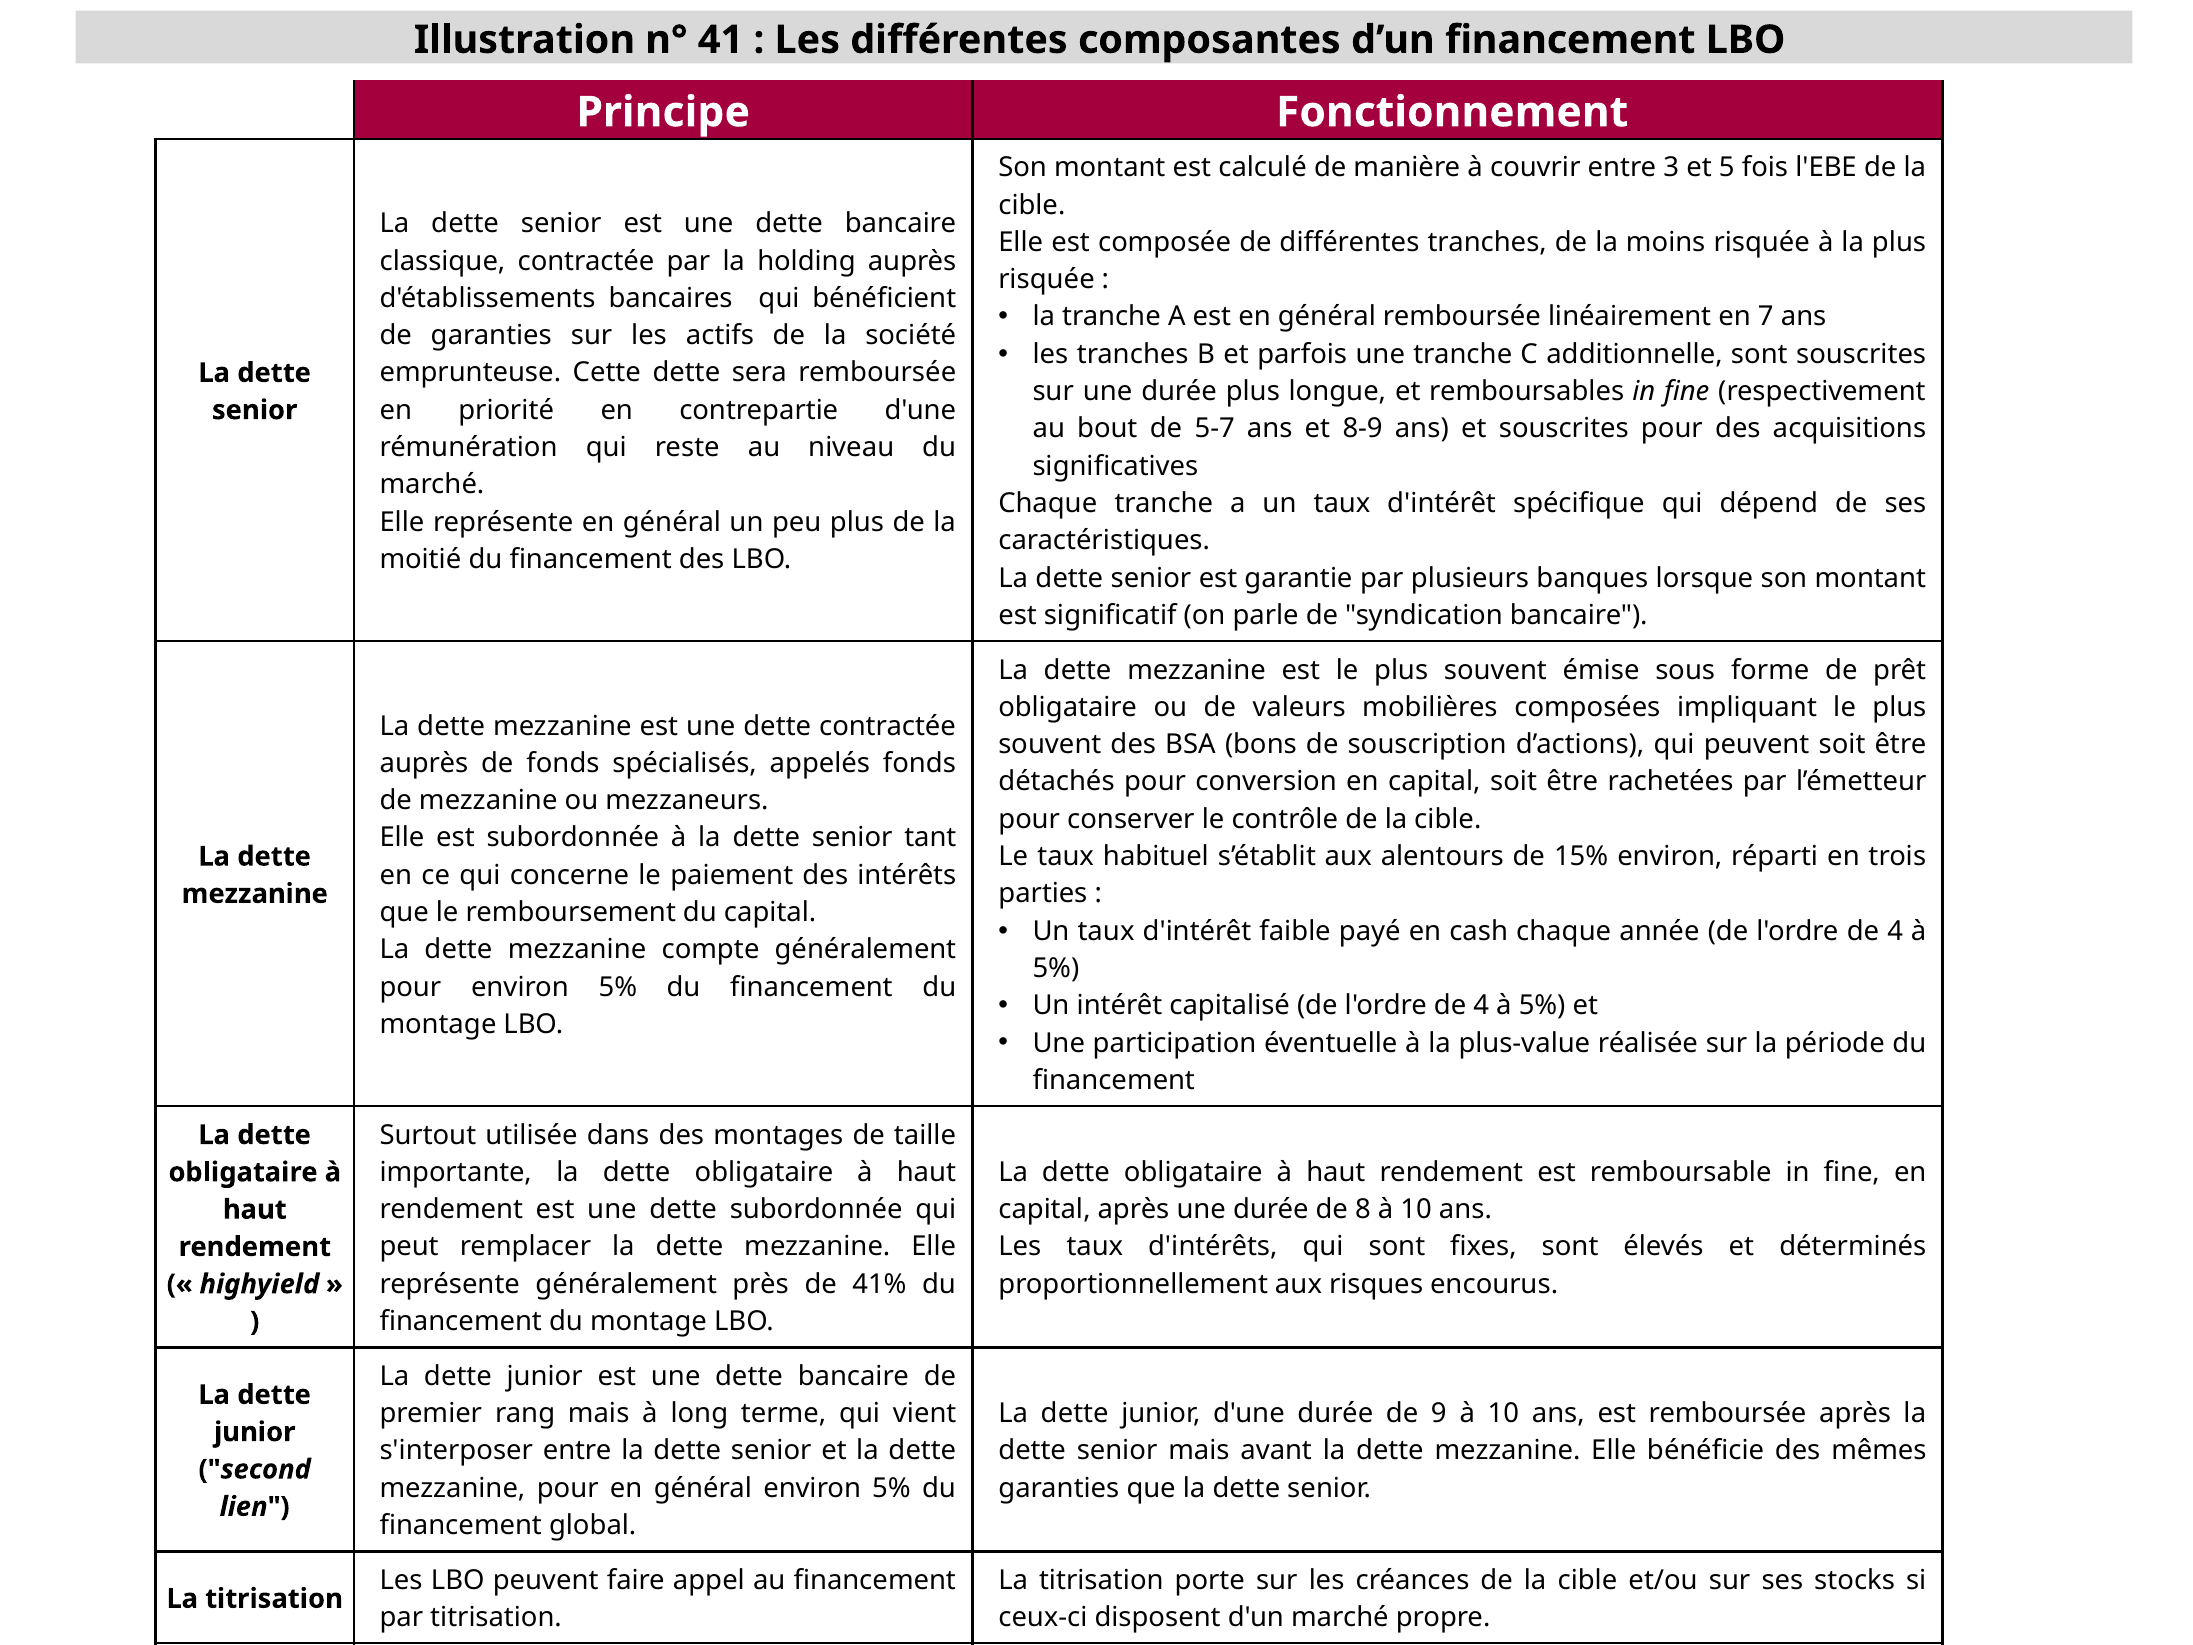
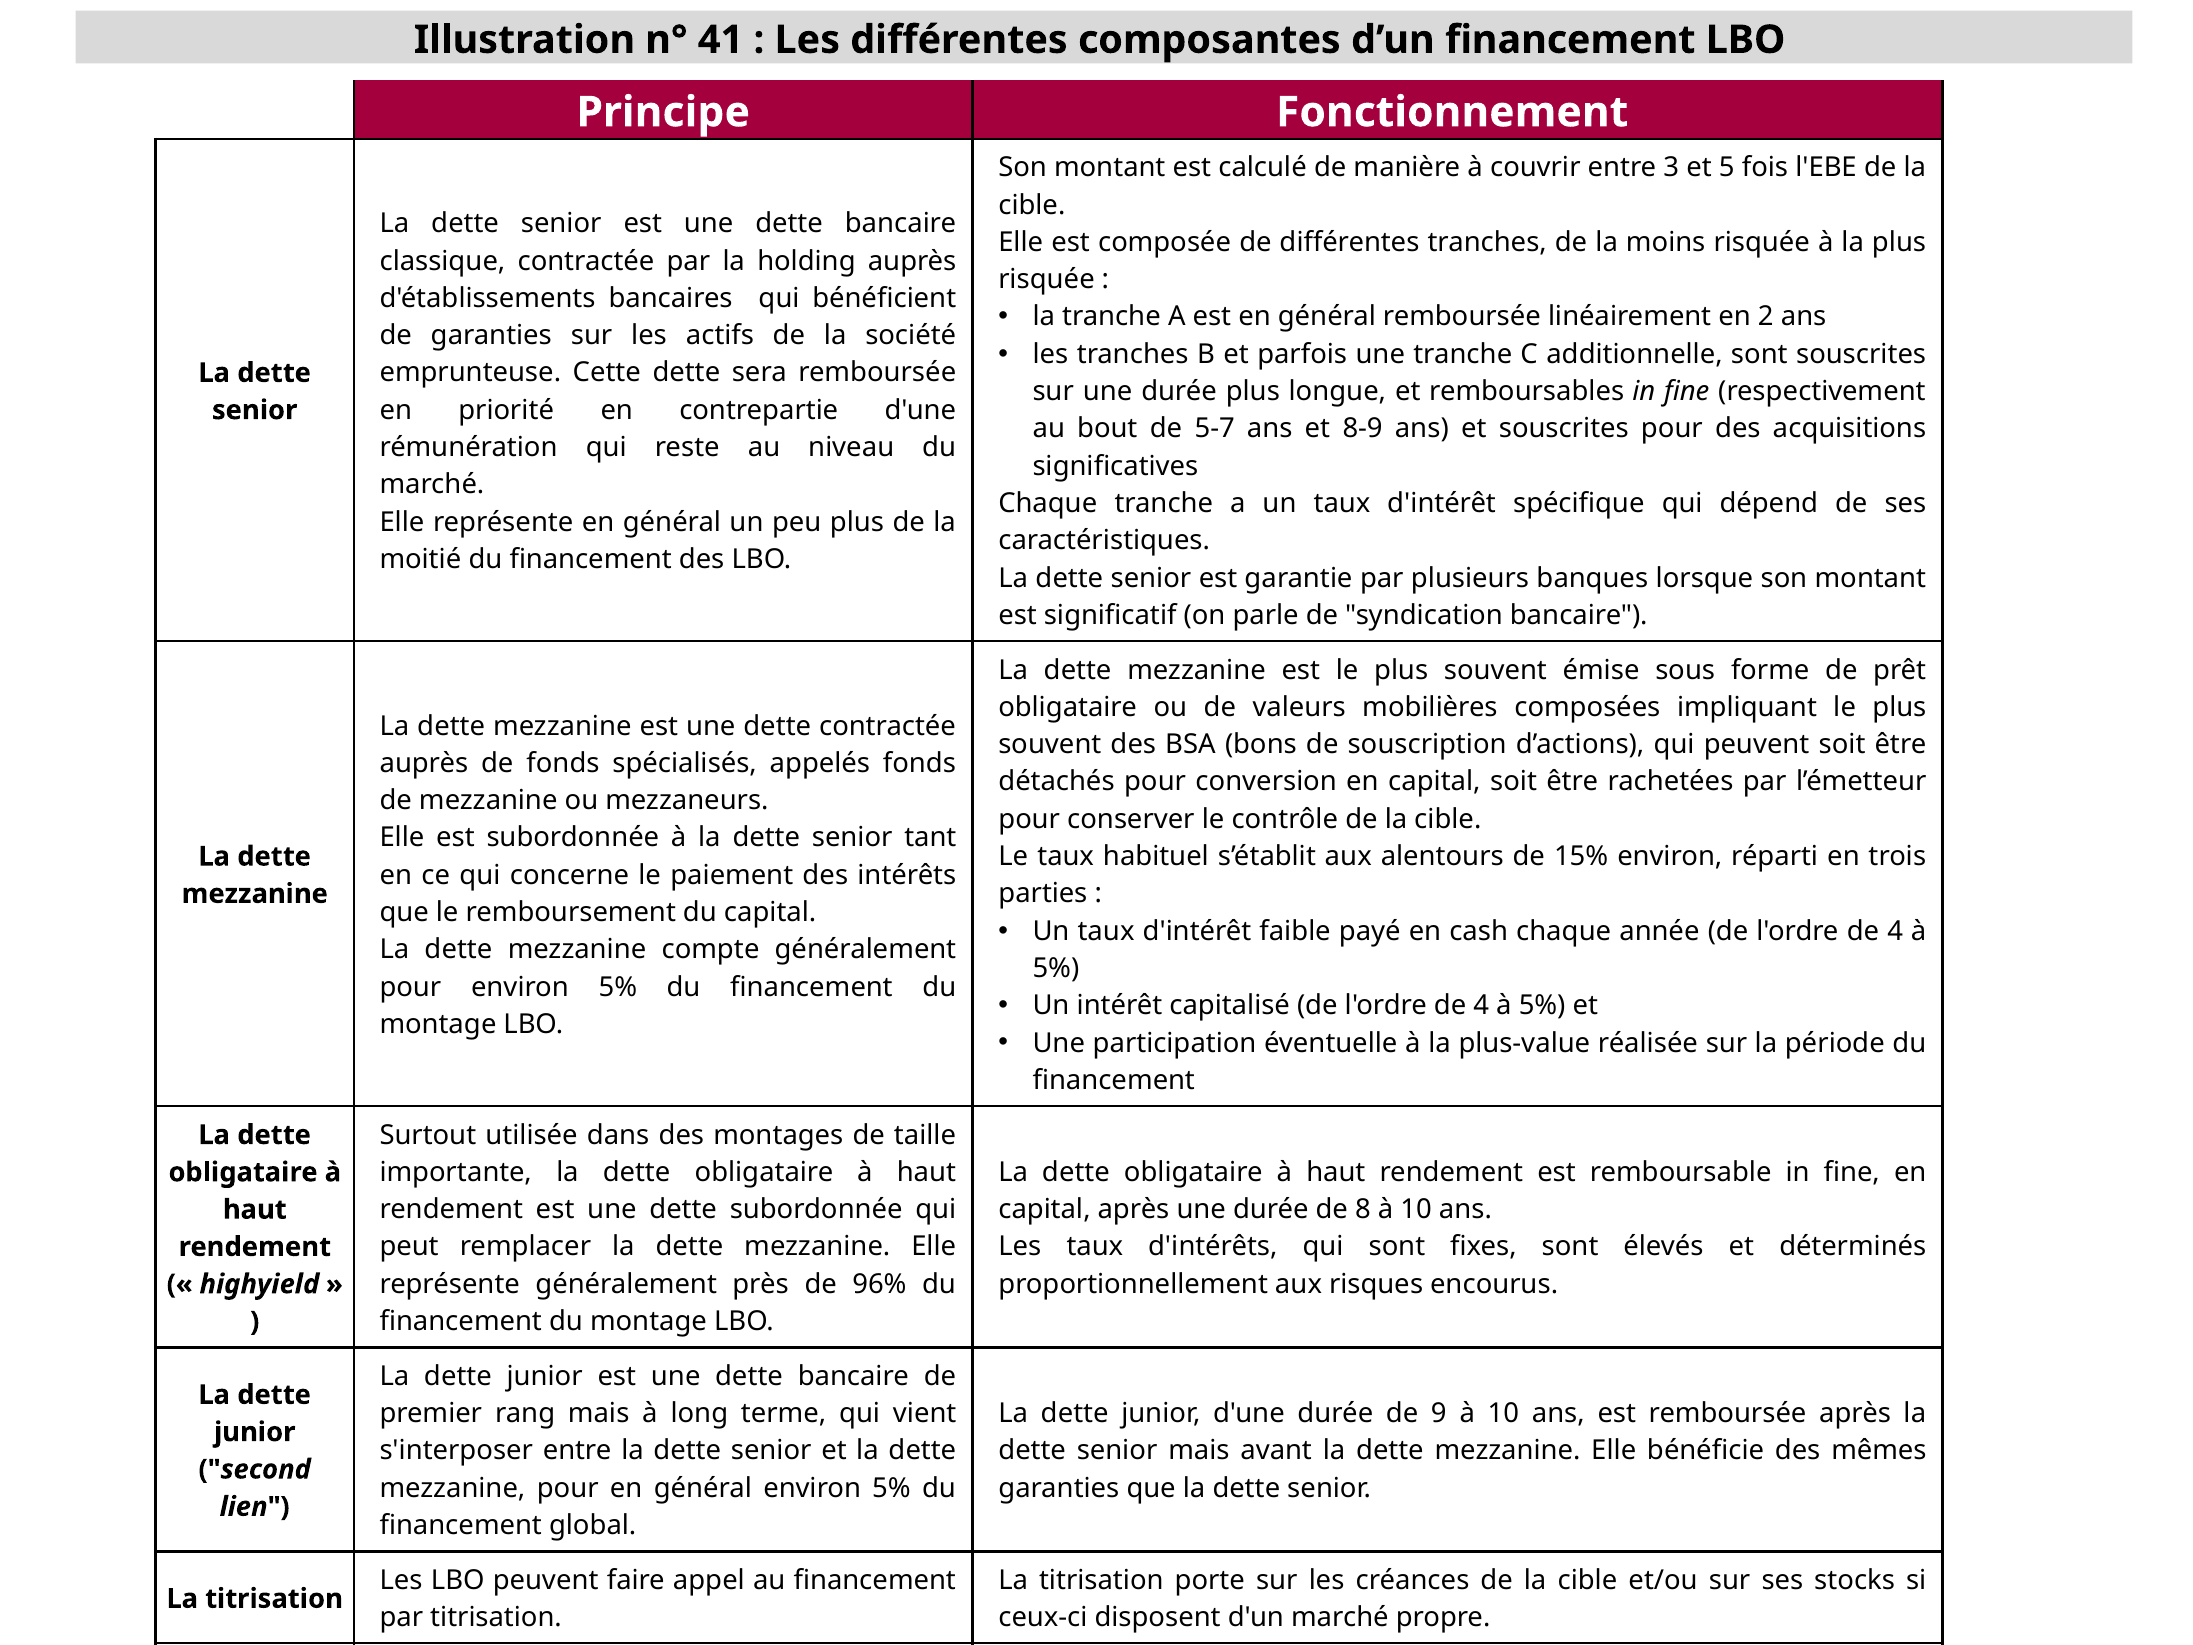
7: 7 -> 2
41%: 41% -> 96%
